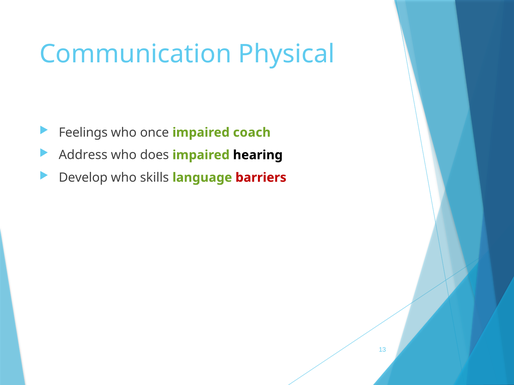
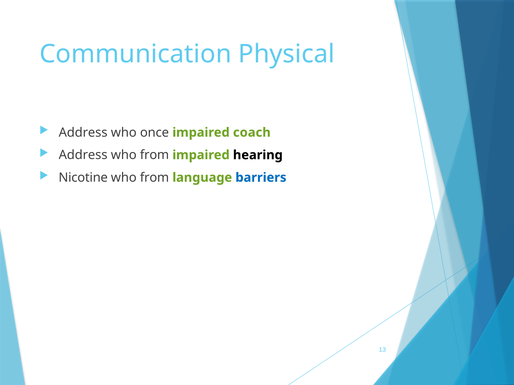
Feelings at (83, 133): Feelings -> Address
does at (154, 155): does -> from
Develop: Develop -> Nicotine
skills at (154, 178): skills -> from
barriers colour: red -> blue
